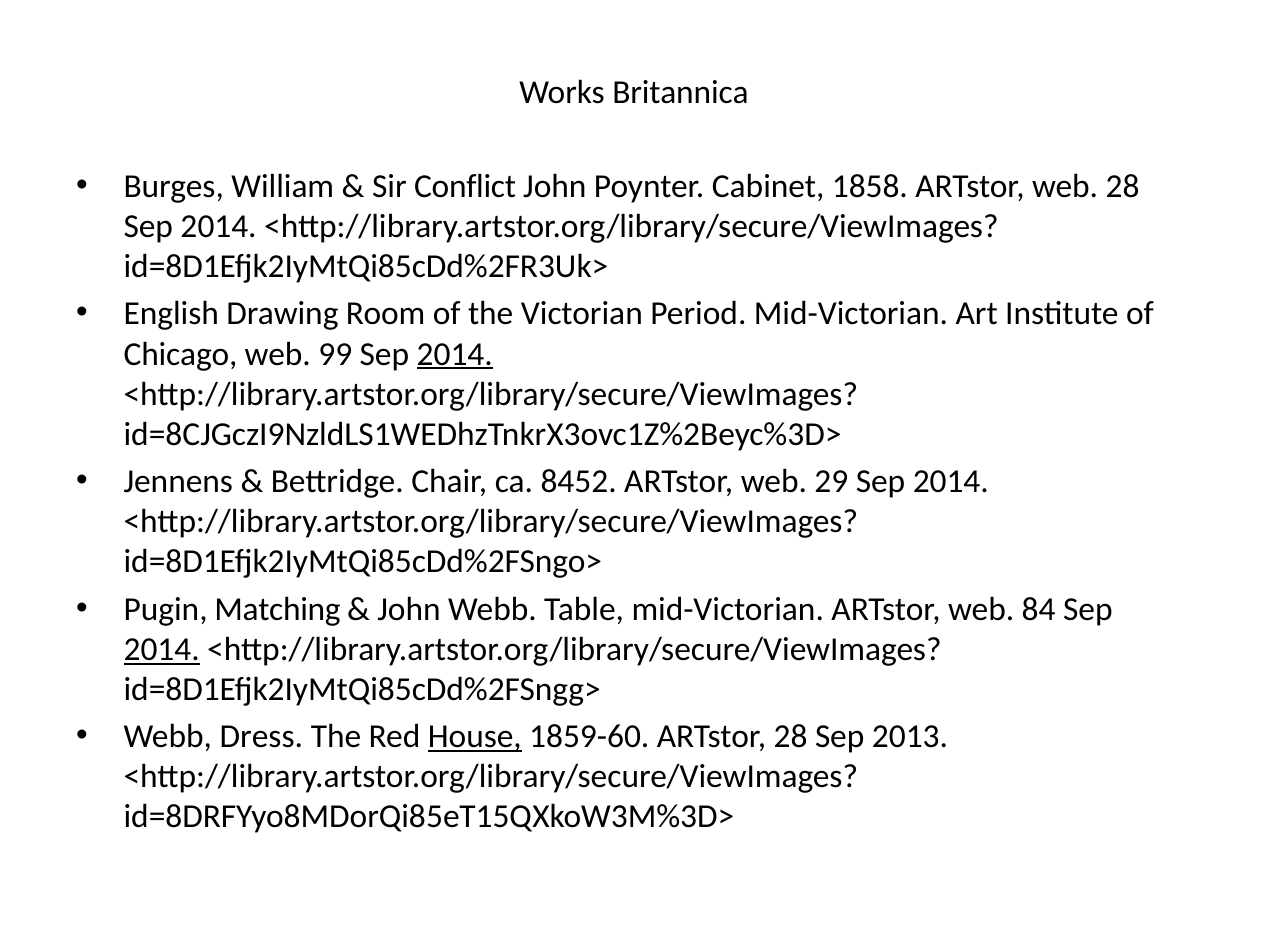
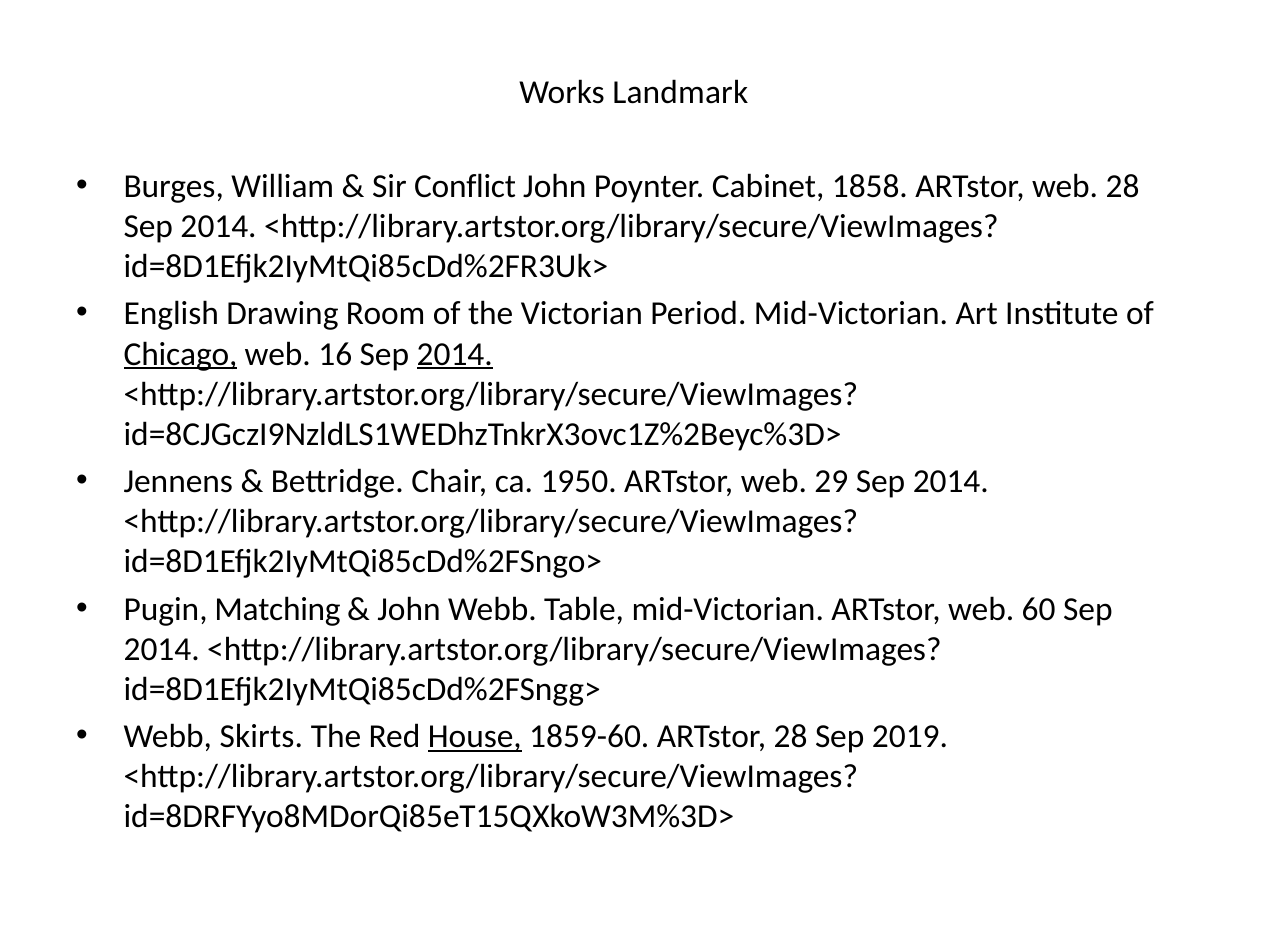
Britannica: Britannica -> Landmark
Chicago underline: none -> present
99: 99 -> 16
8452: 8452 -> 1950
84: 84 -> 60
2014 at (162, 649) underline: present -> none
Dress: Dress -> Skirts
2013: 2013 -> 2019
